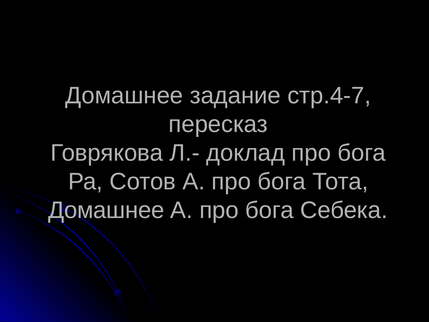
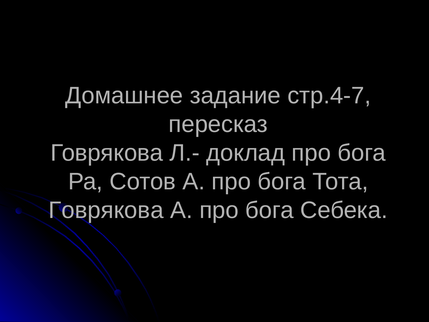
Домашнее at (106, 210): Домашнее -> Говрякова
